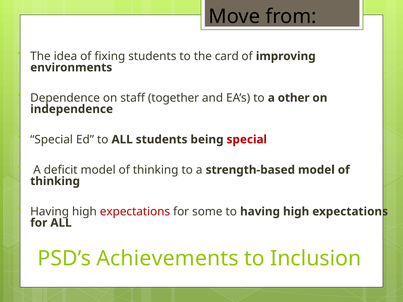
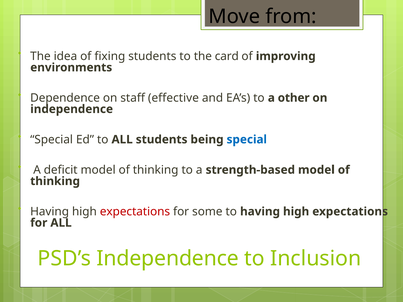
together: together -> effective
special at (247, 140) colour: red -> blue
PSD’s Achievements: Achievements -> Independence
